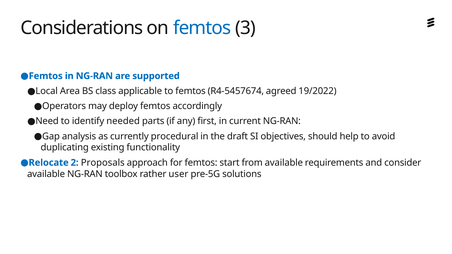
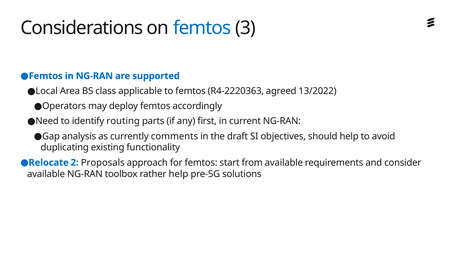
R4-5457674: R4-5457674 -> R4-2220363
19/2022: 19/2022 -> 13/2022
needed: needed -> routing
procedural: procedural -> comments
rather user: user -> help
